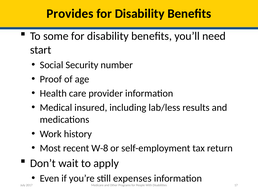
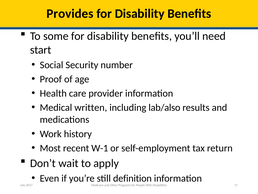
insured: insured -> written
lab/less: lab/less -> lab/also
W-8: W-8 -> W-1
expenses: expenses -> definition
